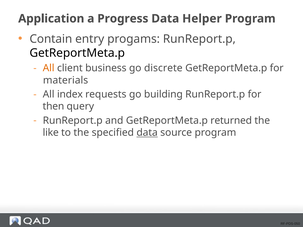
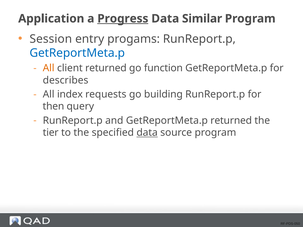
Progress underline: none -> present
Helper: Helper -> Similar
Contain: Contain -> Session
GetReportMeta.p at (77, 53) colour: black -> blue
client business: business -> returned
discrete: discrete -> function
materials: materials -> describes
like: like -> tier
